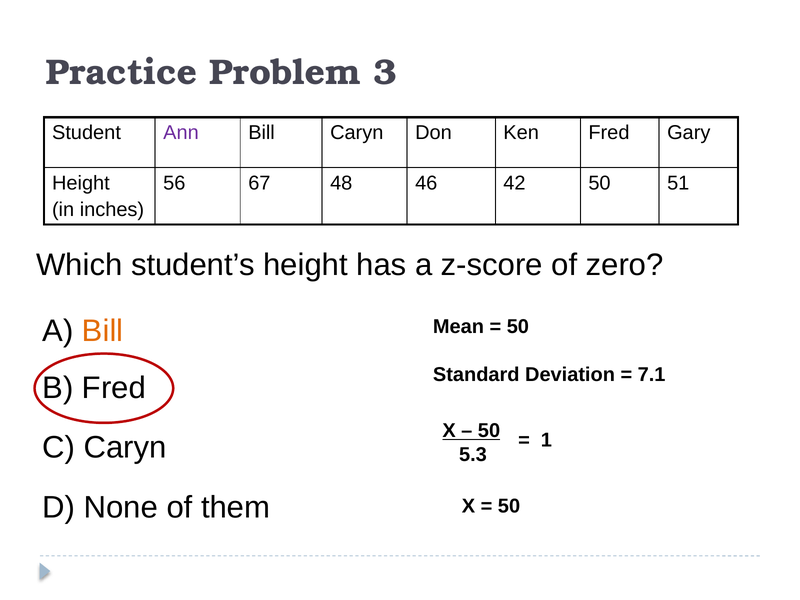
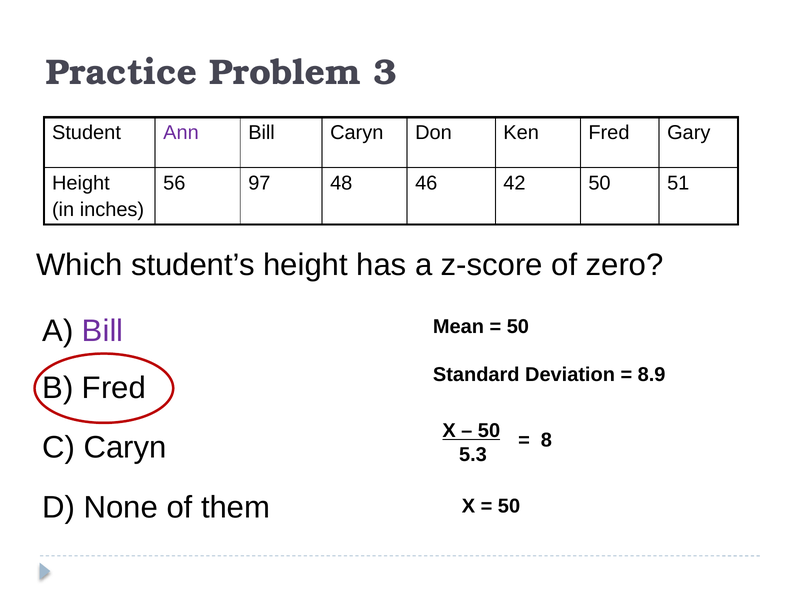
67: 67 -> 97
Bill at (103, 331) colour: orange -> purple
7.1: 7.1 -> 8.9
1: 1 -> 8
